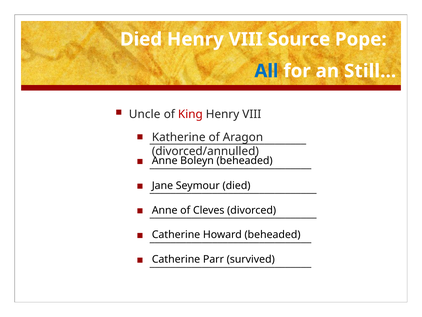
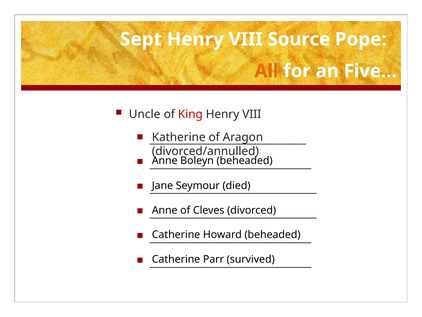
Died at (141, 39): Died -> Sept
All colour: blue -> orange
Still…: Still… -> Five…
